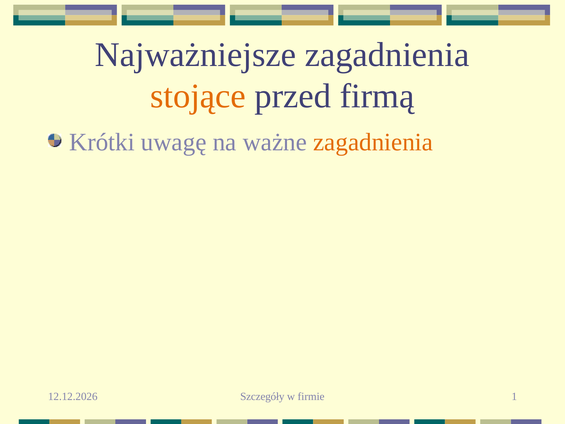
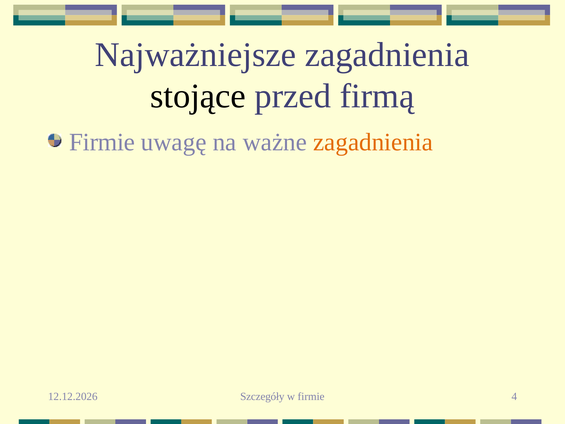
stojące colour: orange -> black
Krótki at (102, 142): Krótki -> Firmie
1: 1 -> 4
